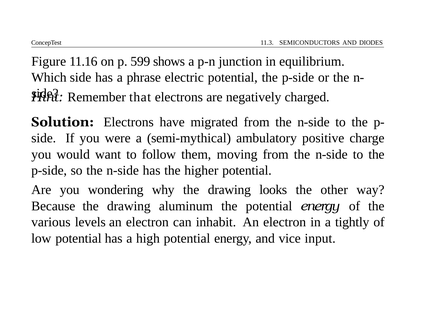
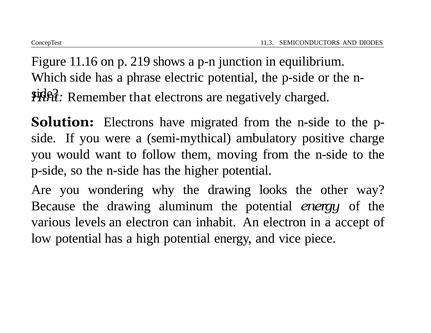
599: 599 -> 219
tightly: tightly -> accept
input: input -> piece
